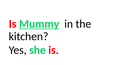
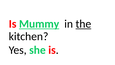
the underline: none -> present
